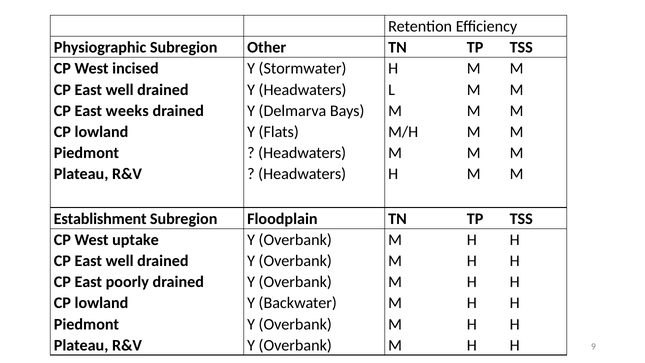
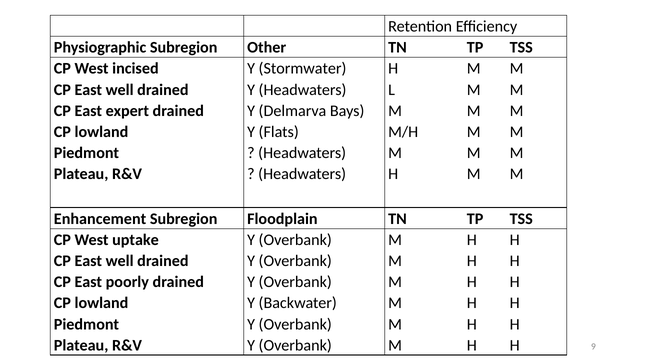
weeks: weeks -> expert
Establishment: Establishment -> Enhancement
